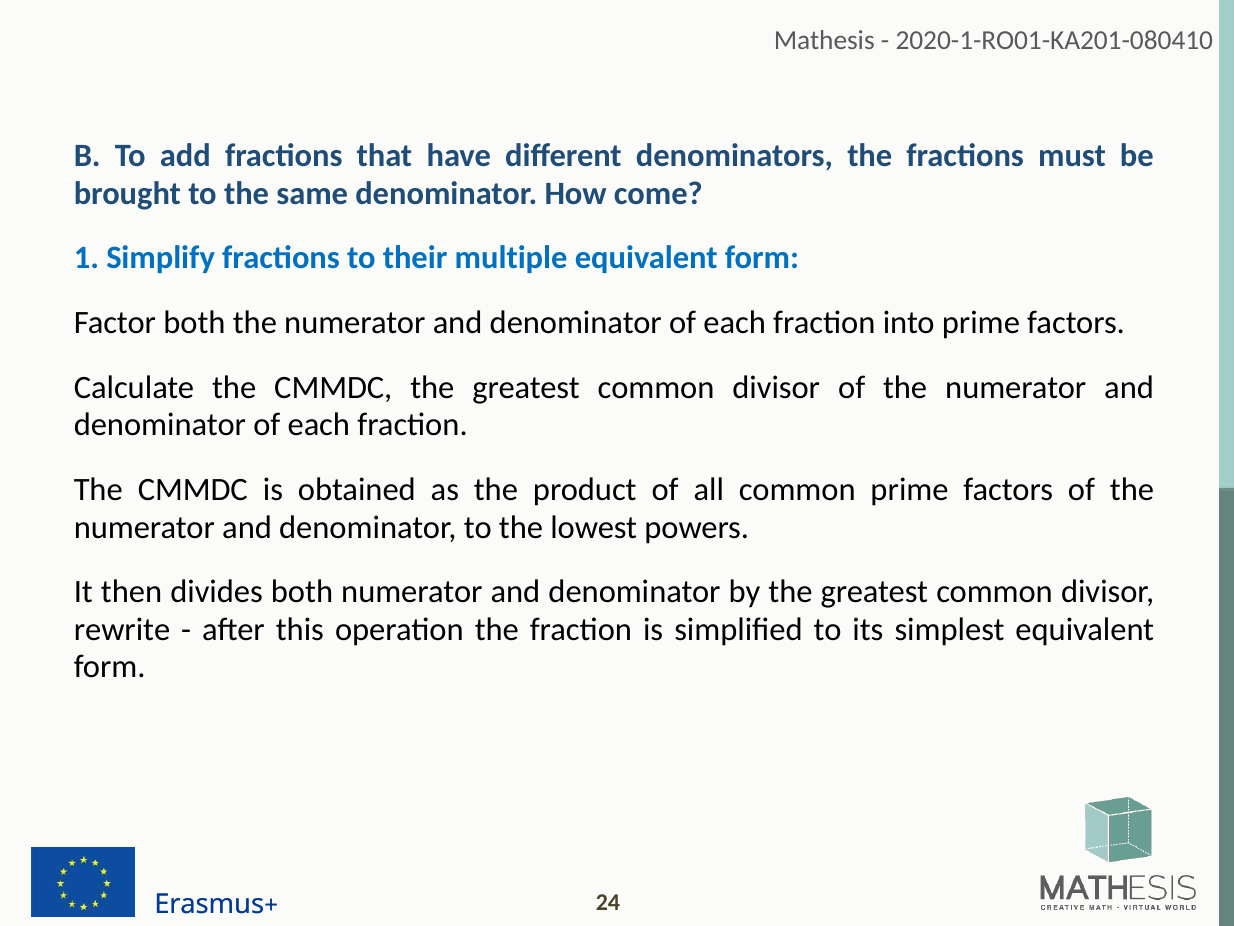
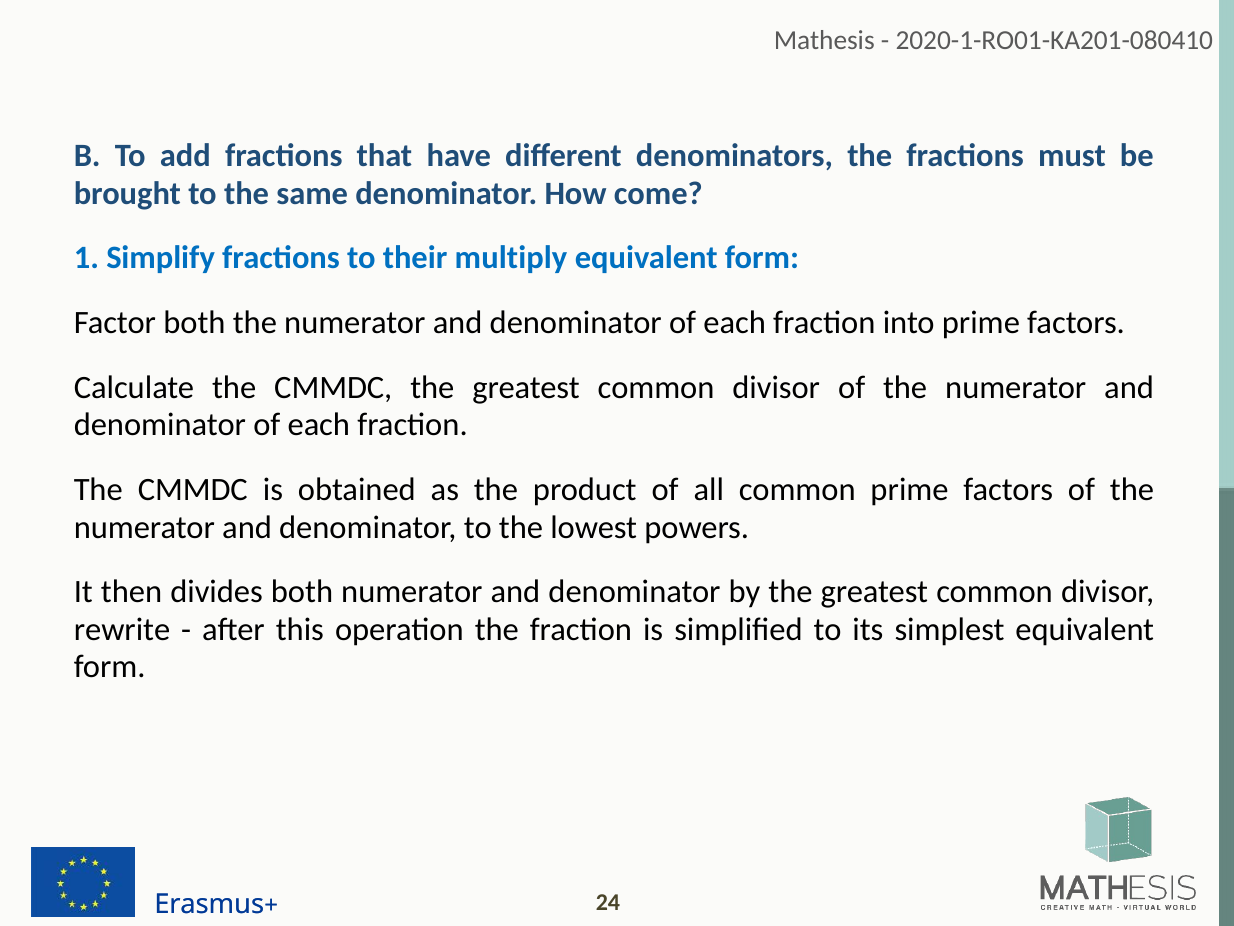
multiple: multiple -> multiply
